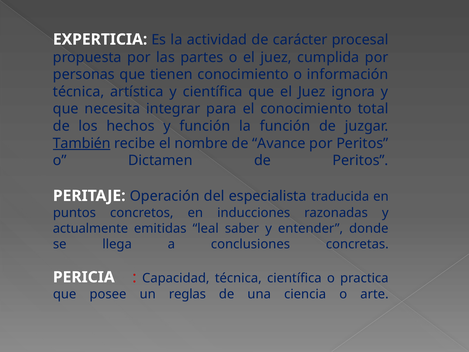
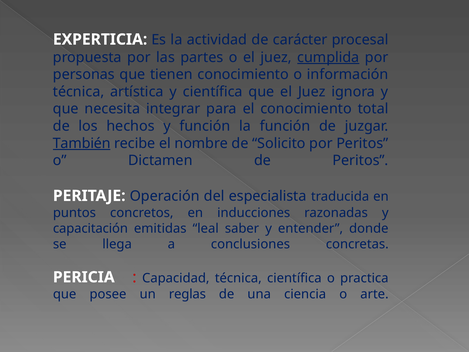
cumplida underline: none -> present
Avance: Avance -> Solicito
actualmente: actualmente -> capacitación
